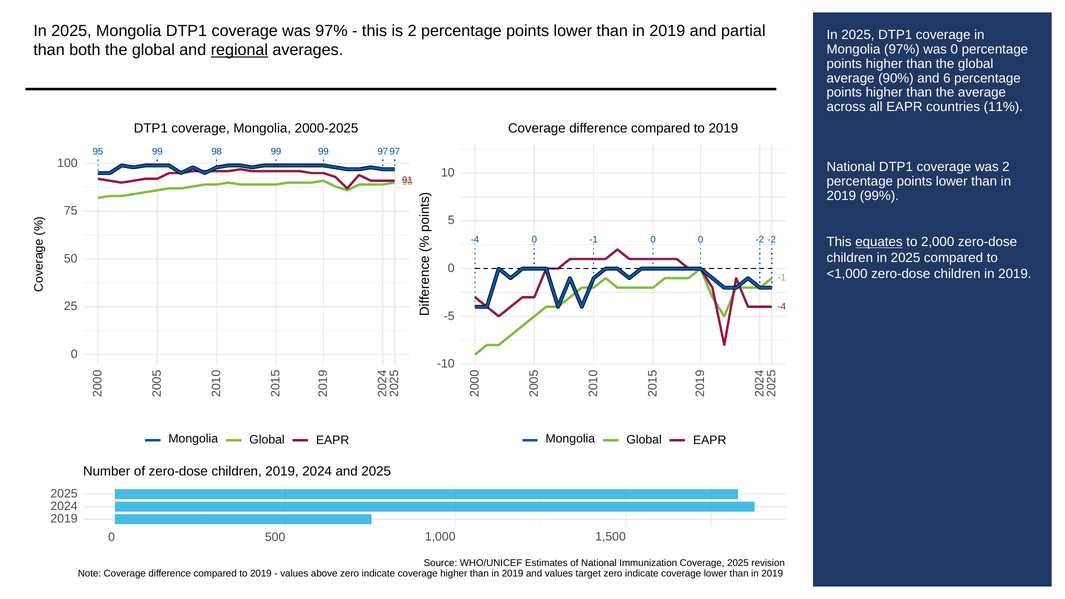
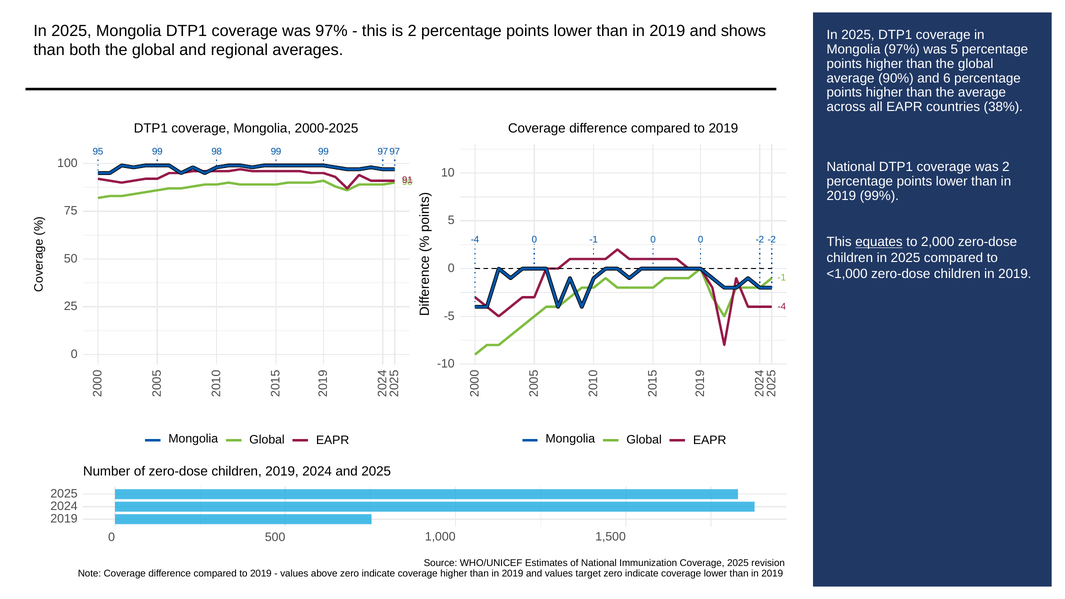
partial: partial -> shows
regional underline: present -> none
was 0: 0 -> 5
11%: 11% -> 38%
